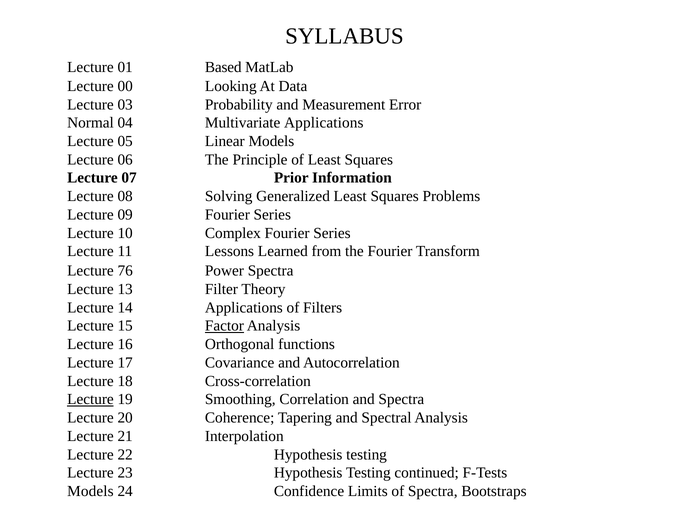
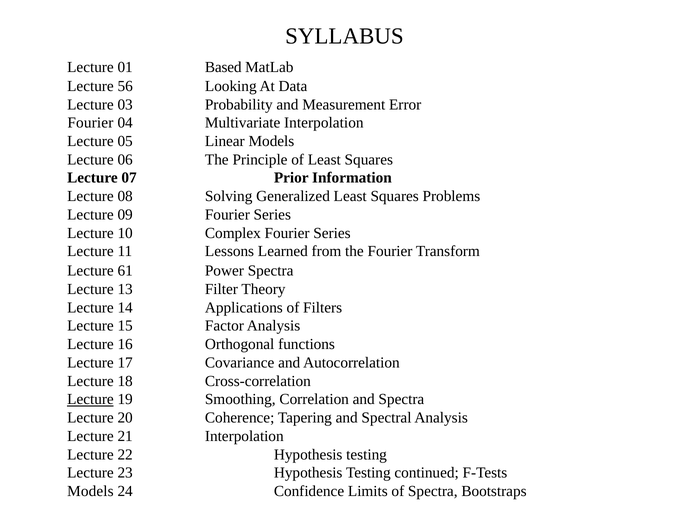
00: 00 -> 56
Normal at (90, 123): Normal -> Fourier
Multivariate Applications: Applications -> Interpolation
76: 76 -> 61
Factor underline: present -> none
